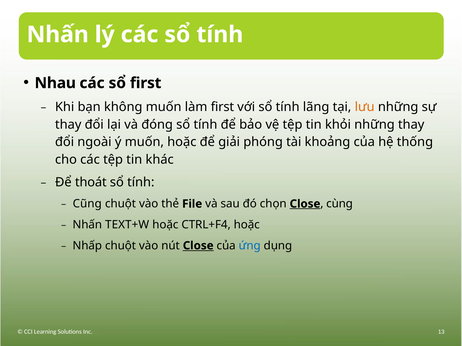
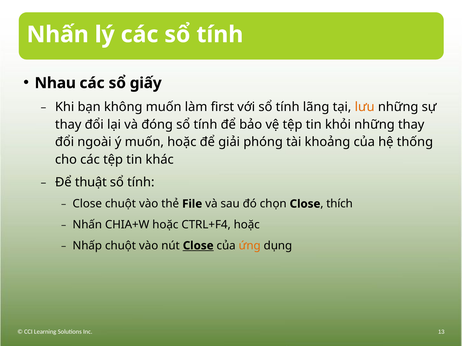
sổ first: first -> giấy
thoát: thoát -> thuật
Cũng at (87, 204): Cũng -> Close
Close at (305, 204) underline: present -> none
cùng: cùng -> thích
TEXT+W: TEXT+W -> CHIA+W
ứng colour: blue -> orange
